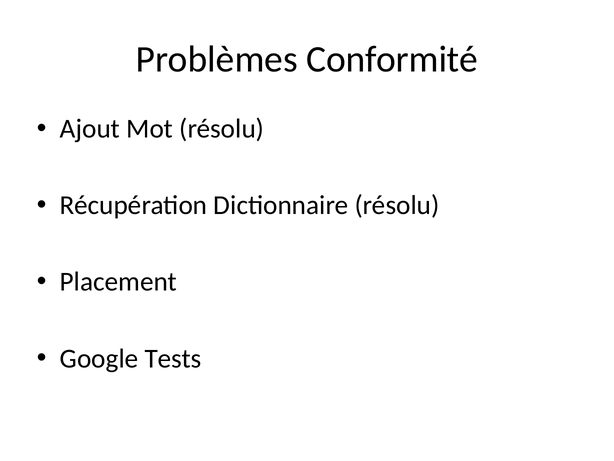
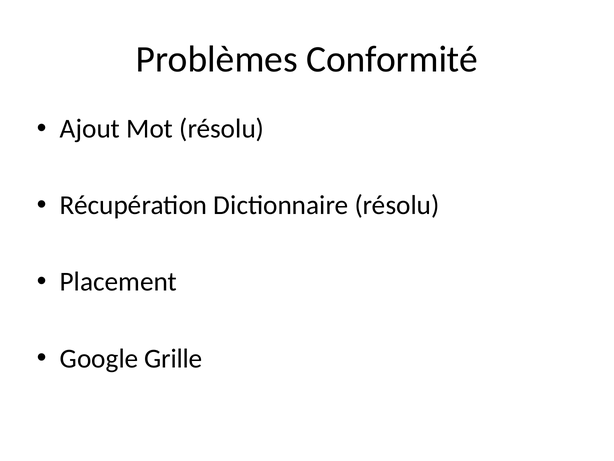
Tests: Tests -> Grille
